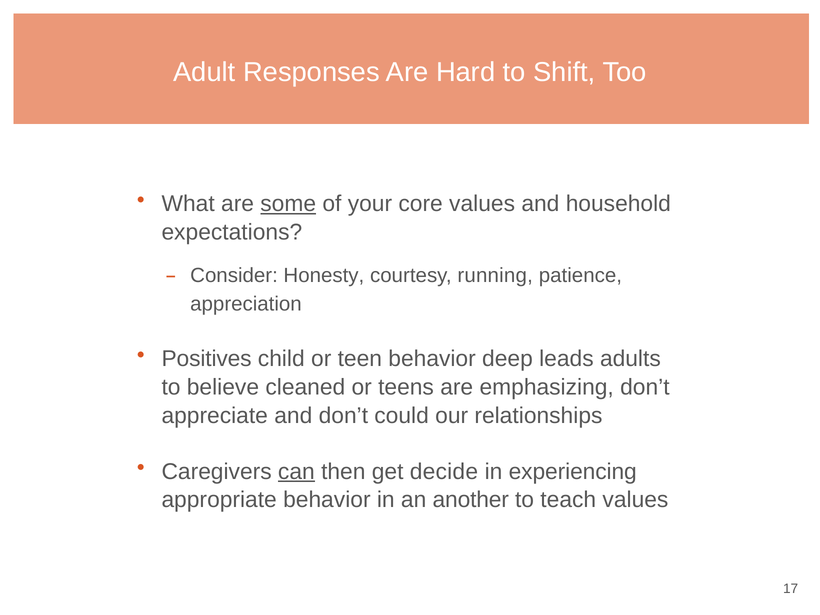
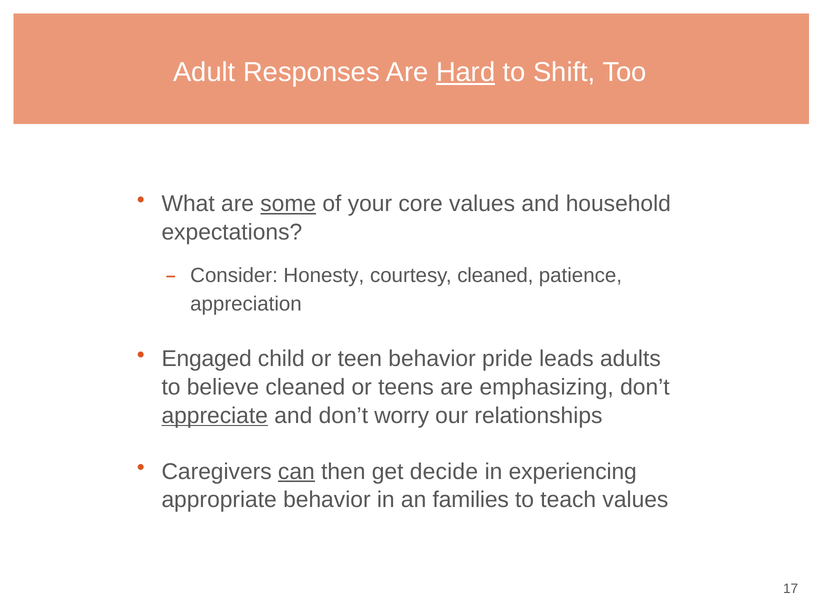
Hard underline: none -> present
courtesy running: running -> cleaned
Positives: Positives -> Engaged
deep: deep -> pride
appreciate underline: none -> present
could: could -> worry
another: another -> families
